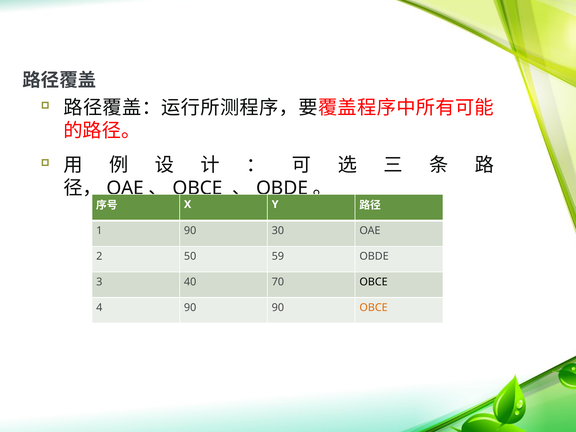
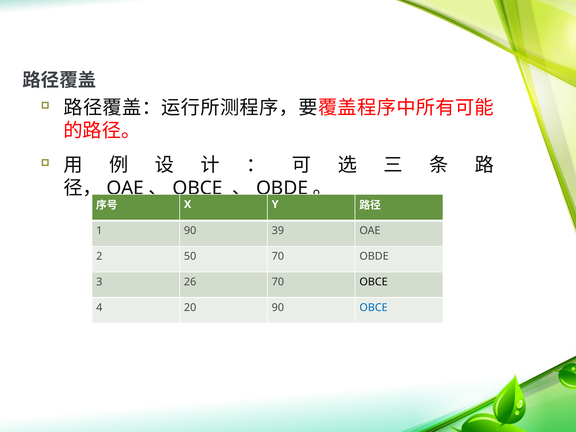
30: 30 -> 39
50 59: 59 -> 70
40: 40 -> 26
4 90: 90 -> 20
OBCE at (374, 308) colour: orange -> blue
